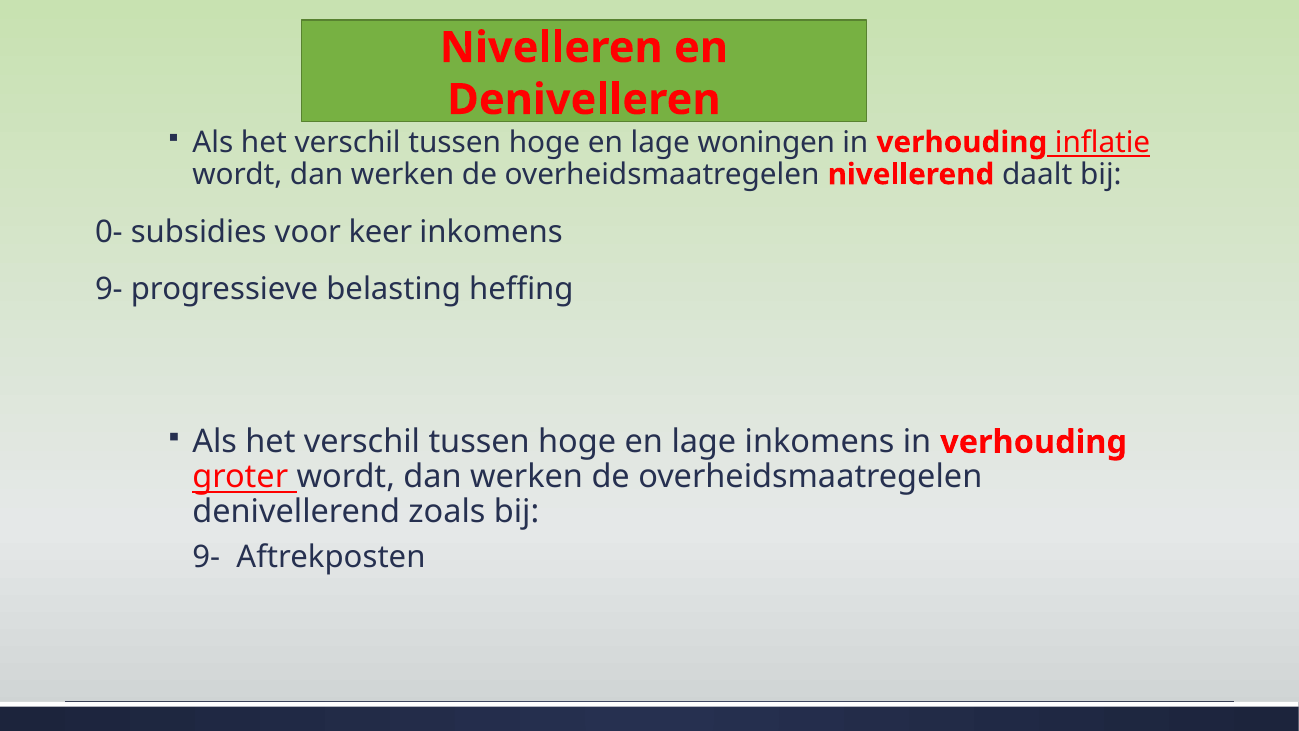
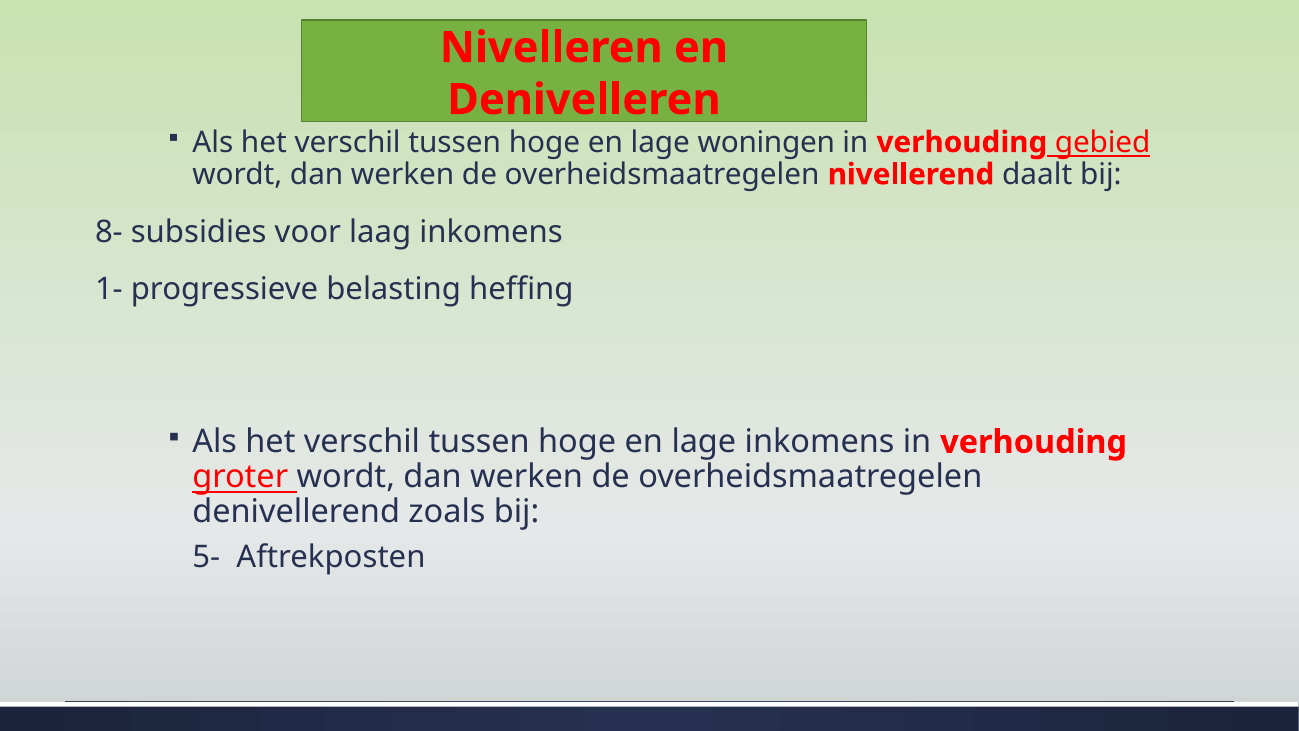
inflatie: inflatie -> gebied
0-: 0- -> 8-
keer: keer -> laag
9- at (109, 290): 9- -> 1-
9- at (206, 557): 9- -> 5-
